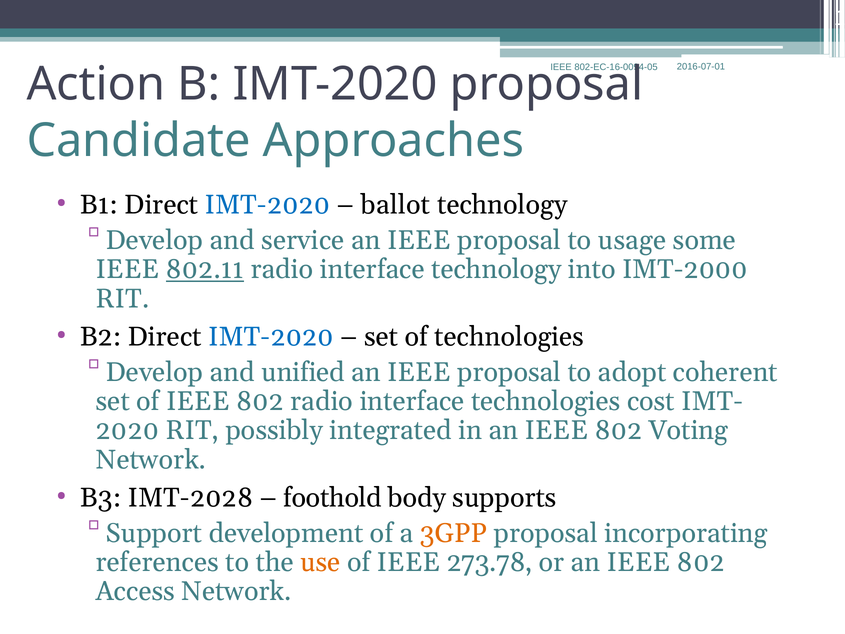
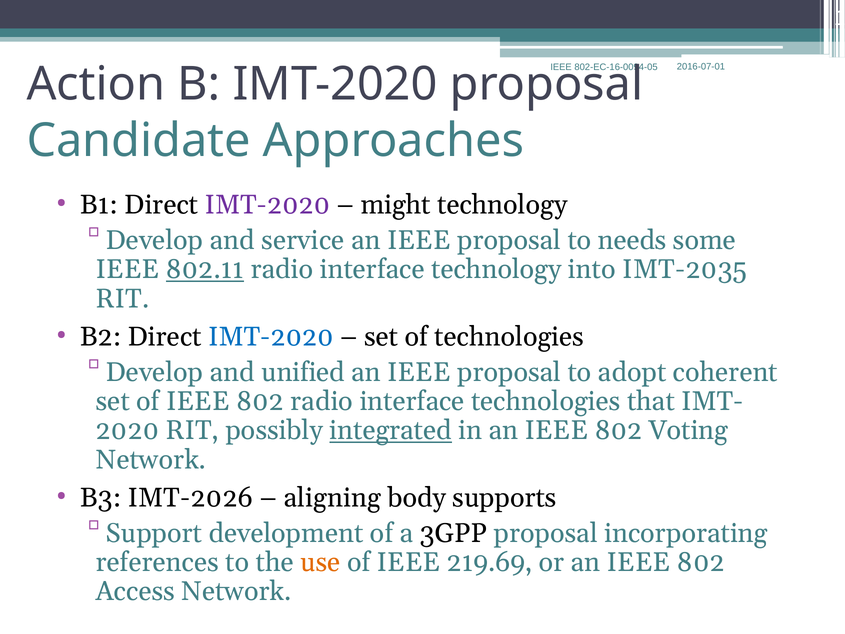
IMT-2020 at (267, 205) colour: blue -> purple
ballot: ballot -> might
usage: usage -> needs
IMT-2000: IMT-2000 -> IMT-2035
cost: cost -> that
integrated underline: none -> present
IMT-2028: IMT-2028 -> IMT-2026
foothold: foothold -> aligning
3GPP colour: orange -> black
273.78: 273.78 -> 219.69
